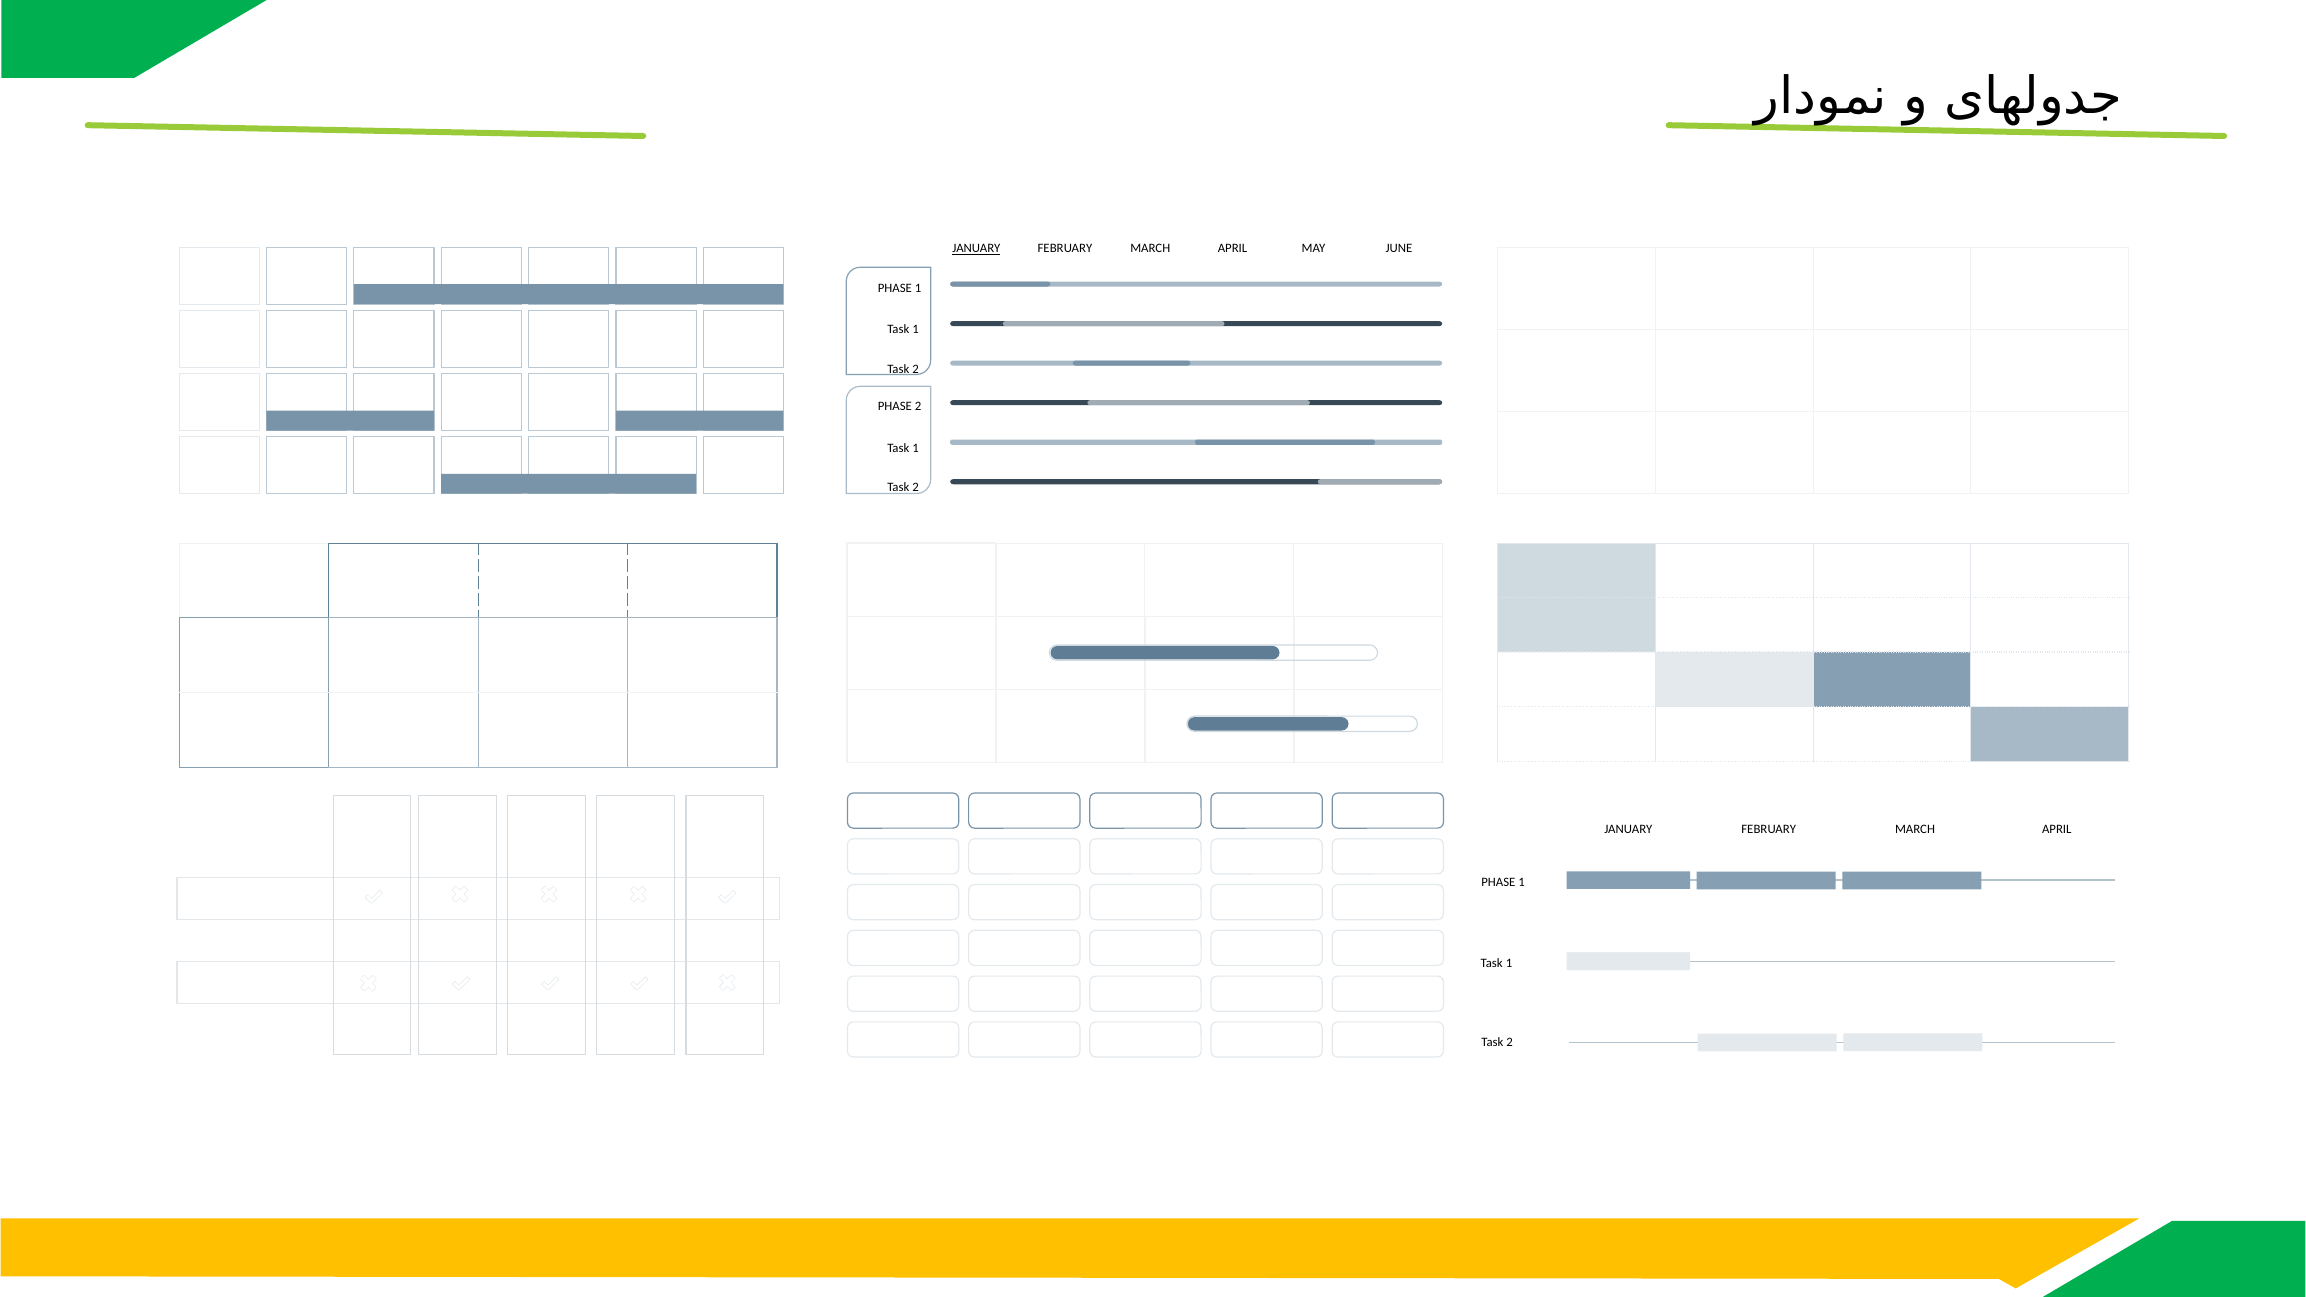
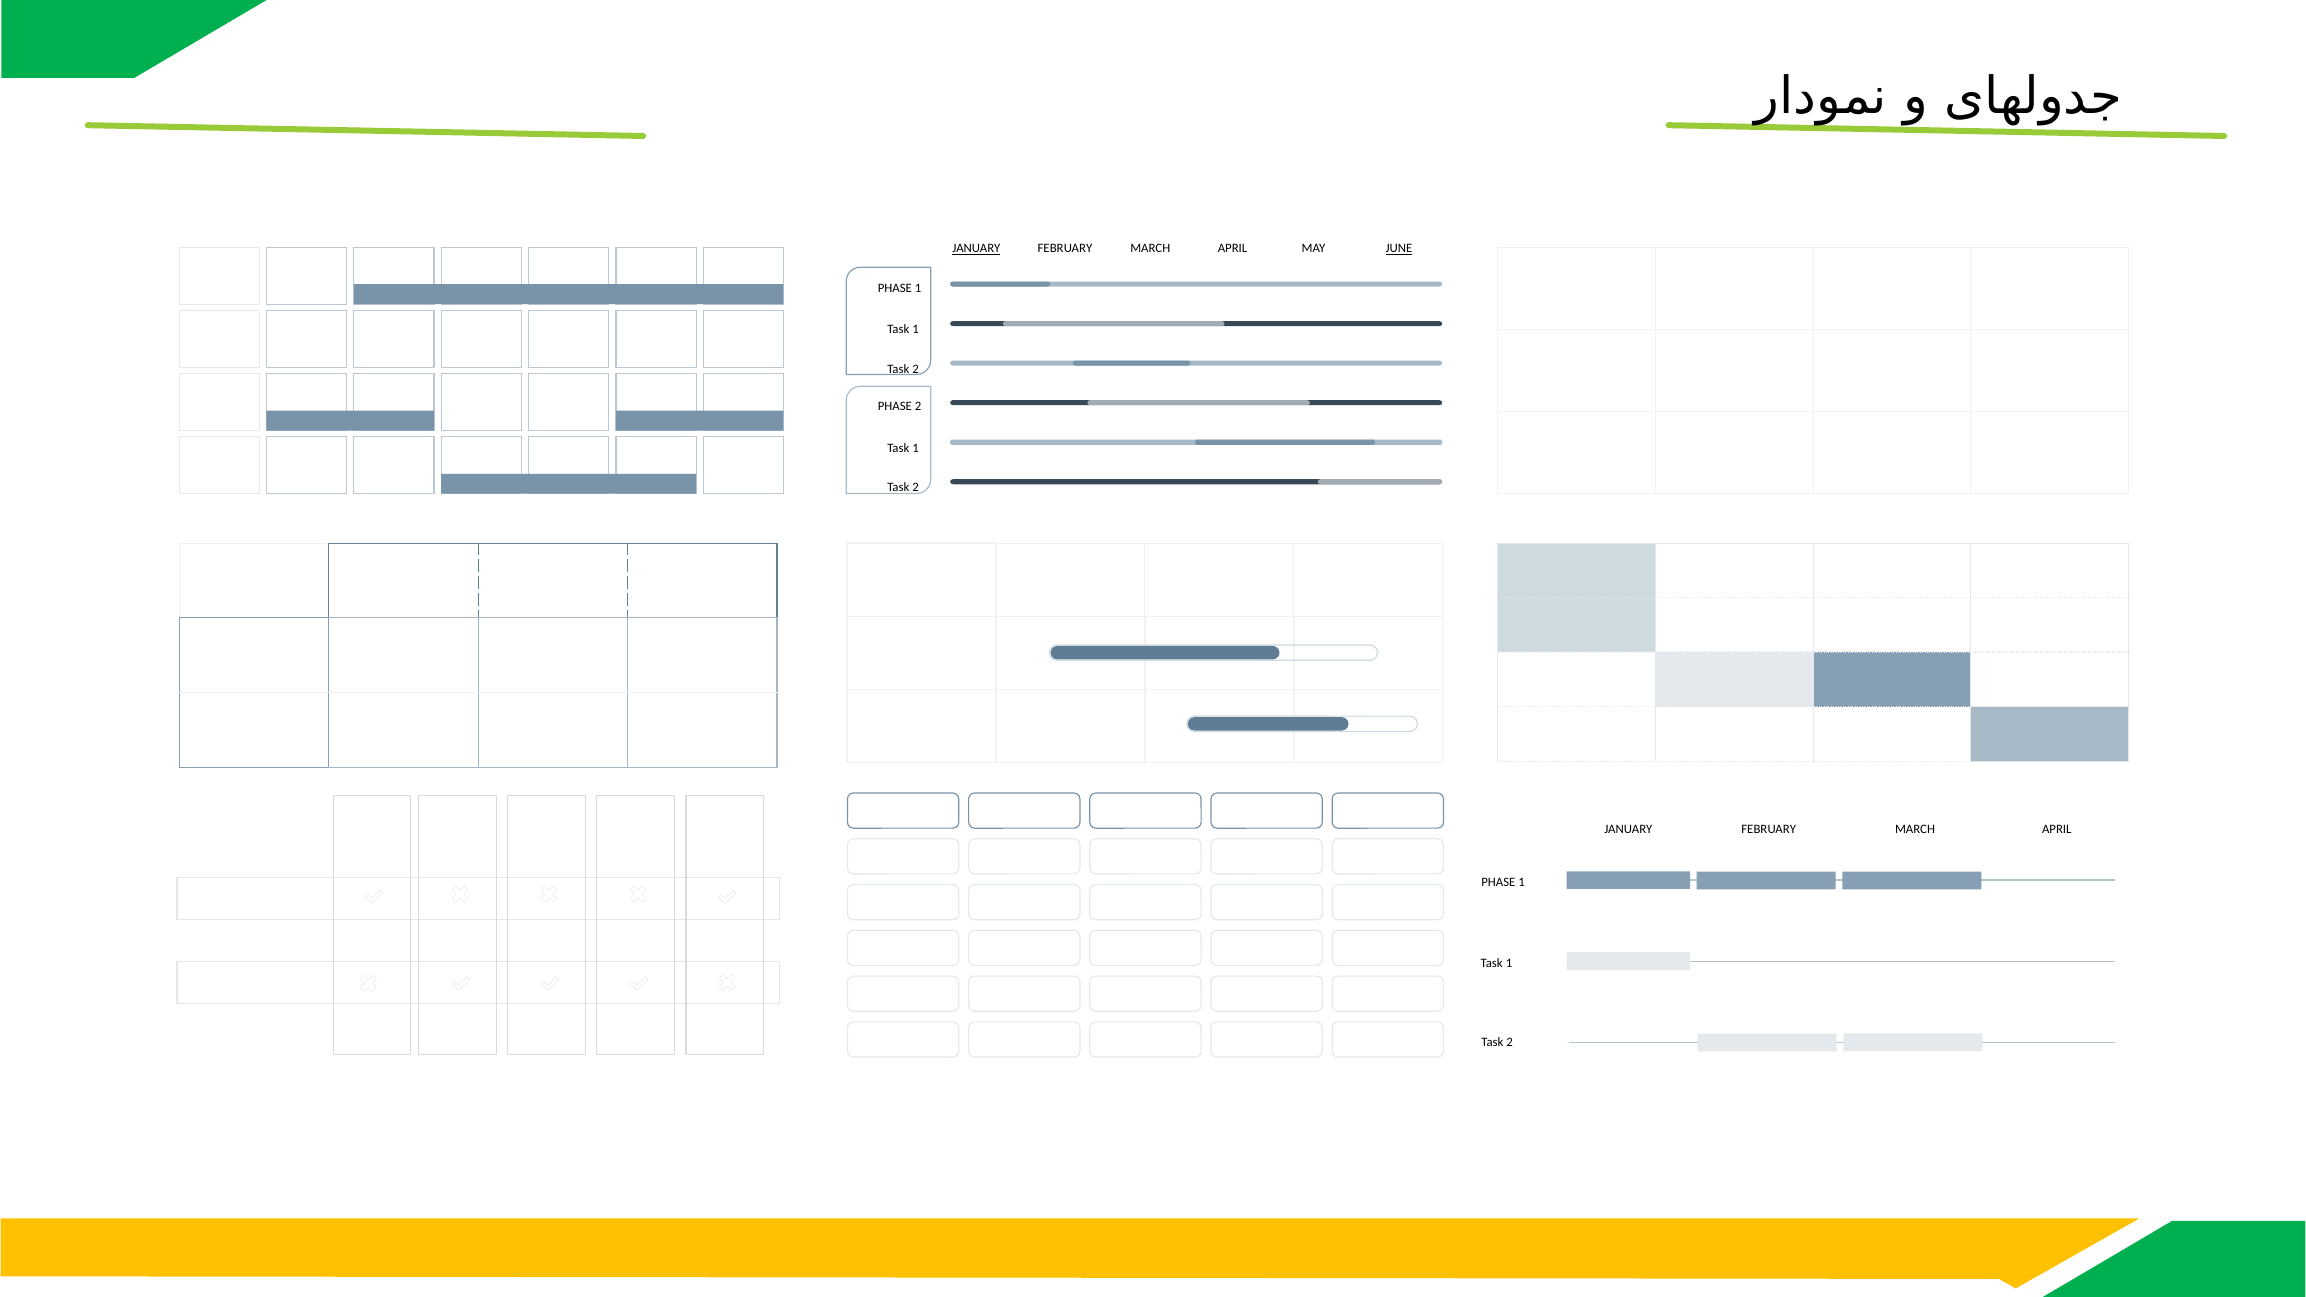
JUNE underline: none -> present
